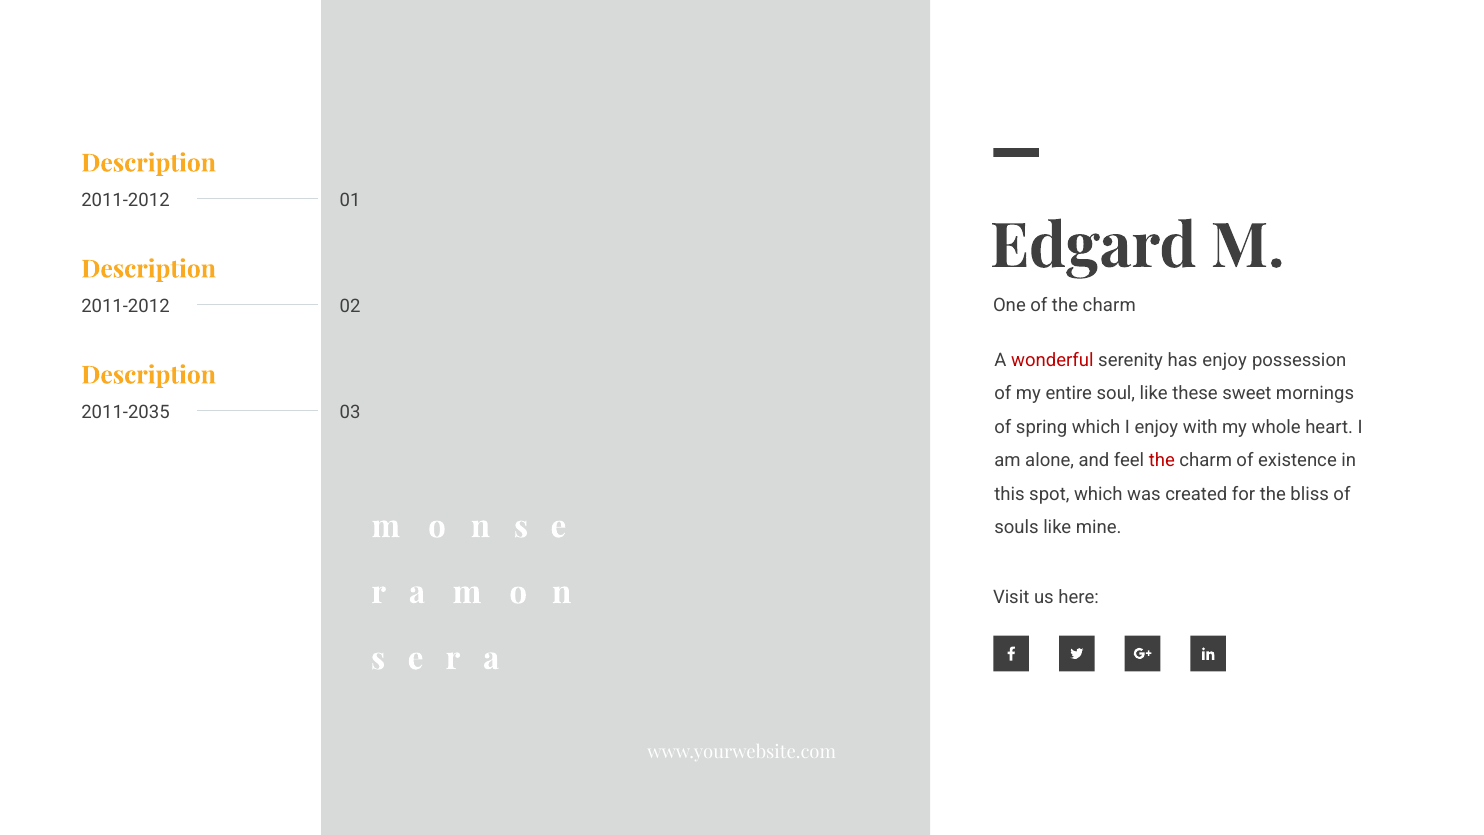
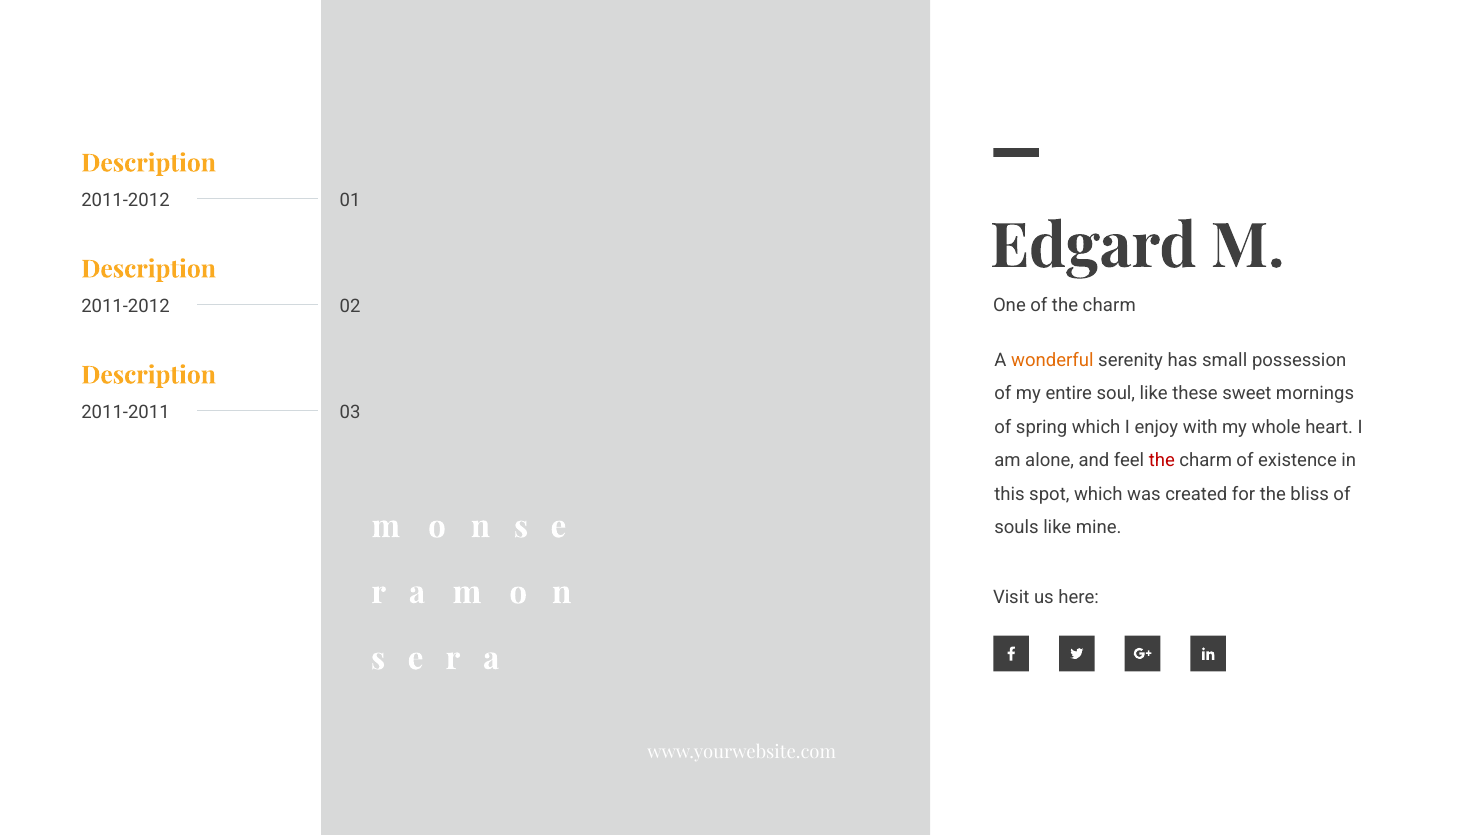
wonderful colour: red -> orange
has enjoy: enjoy -> small
2011-2035: 2011-2035 -> 2011-2011
